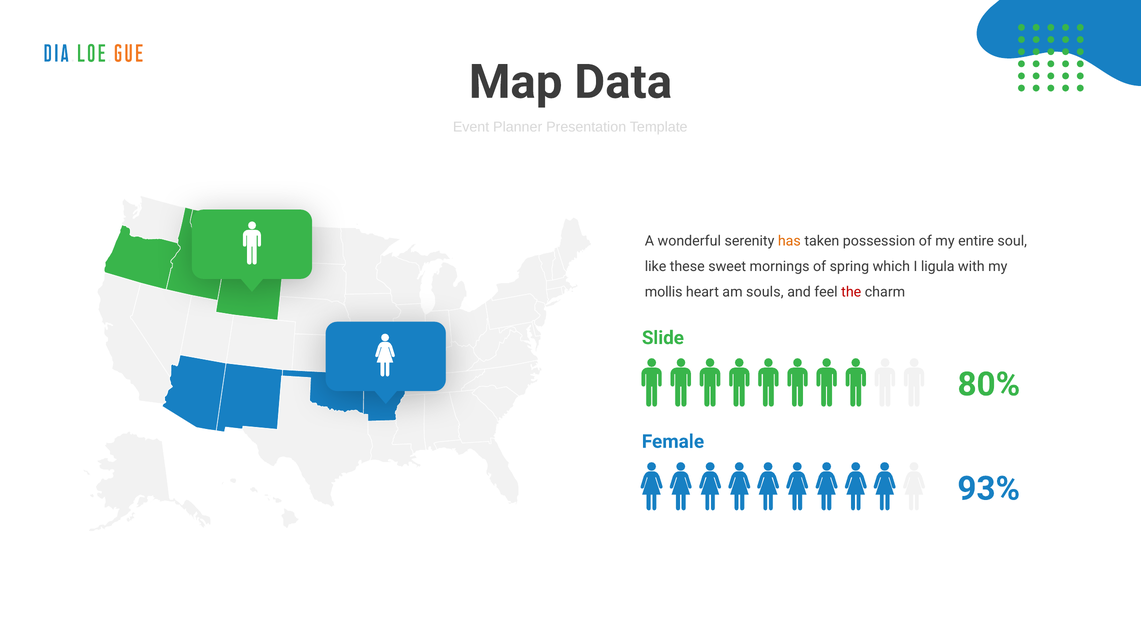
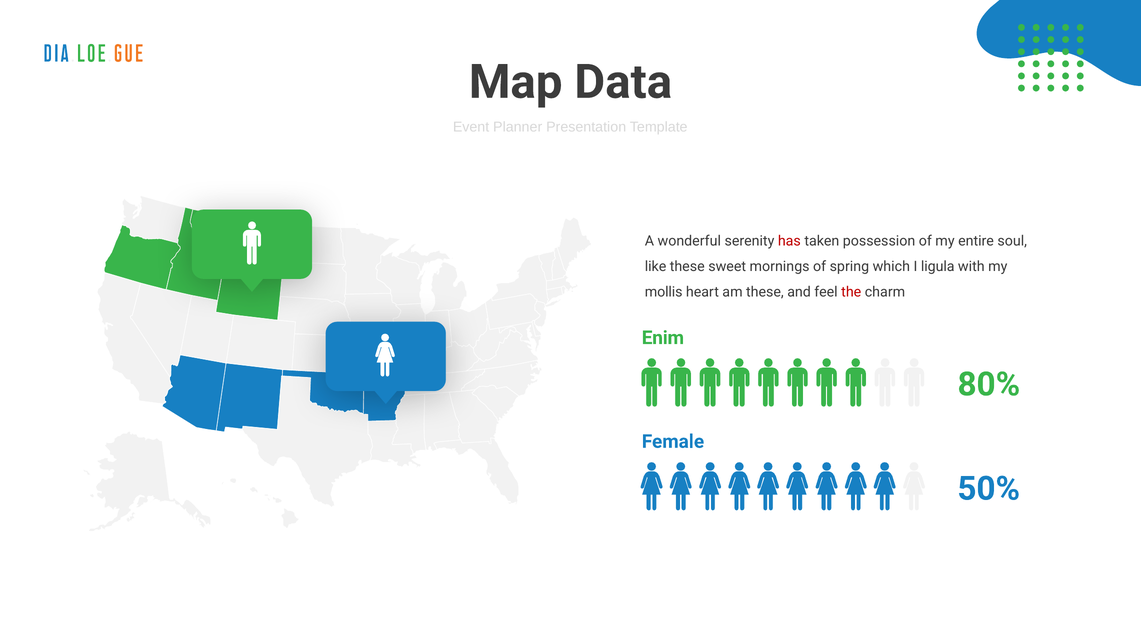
has colour: orange -> red
am souls: souls -> these
Slide: Slide -> Enim
93%: 93% -> 50%
